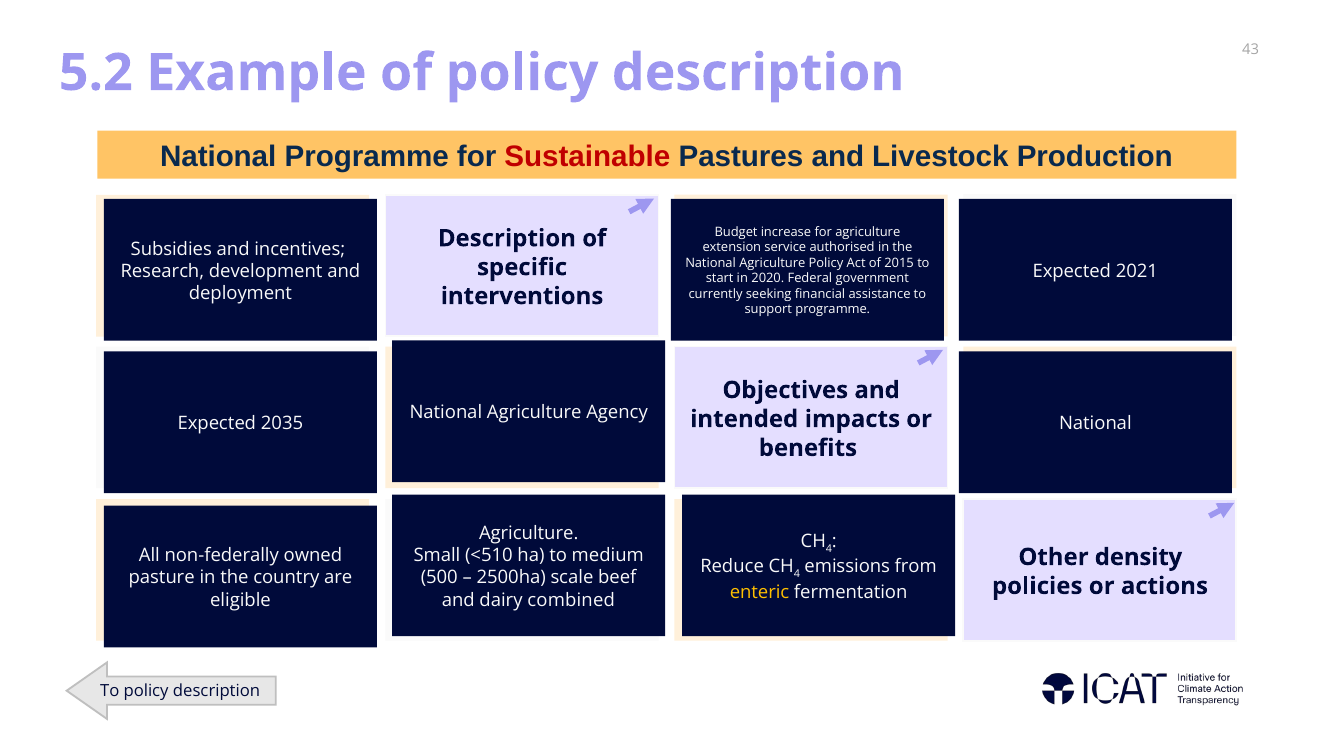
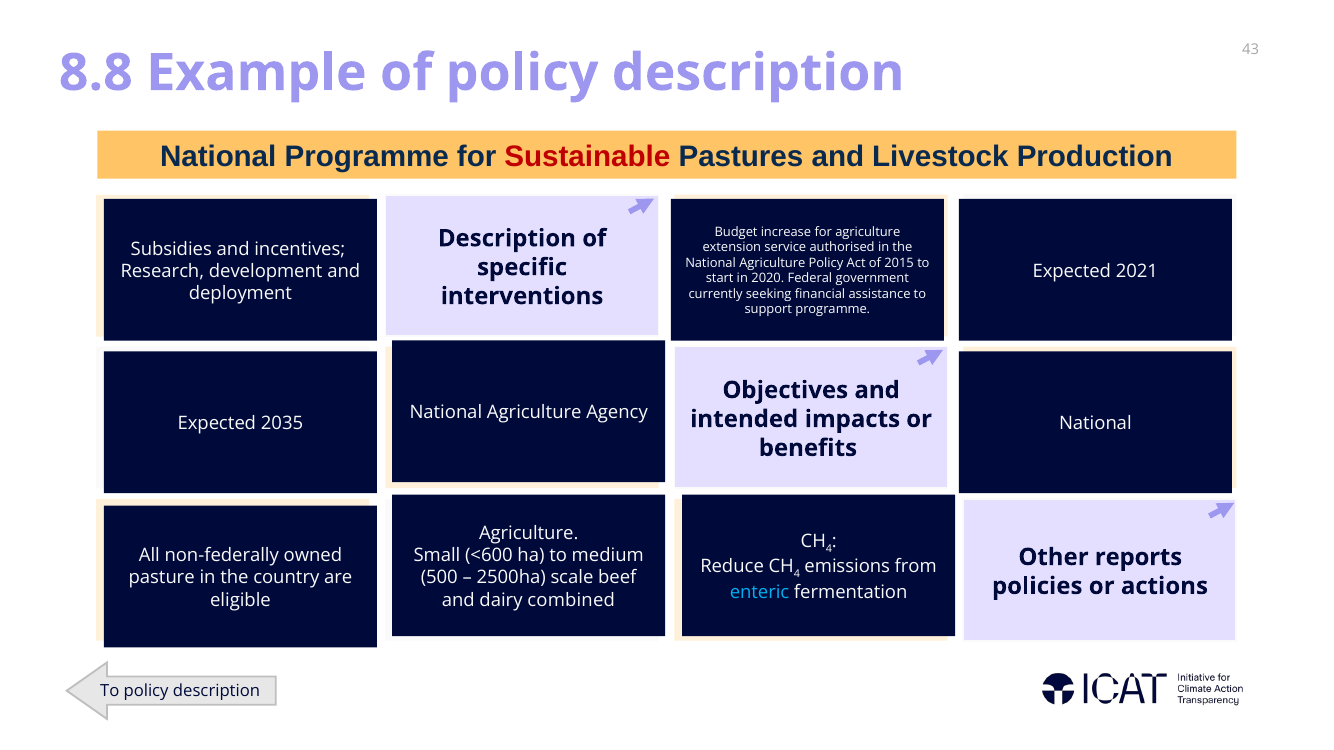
5.2: 5.2 -> 8.8
density: density -> reports
<510: <510 -> <600
enteric colour: yellow -> light blue
